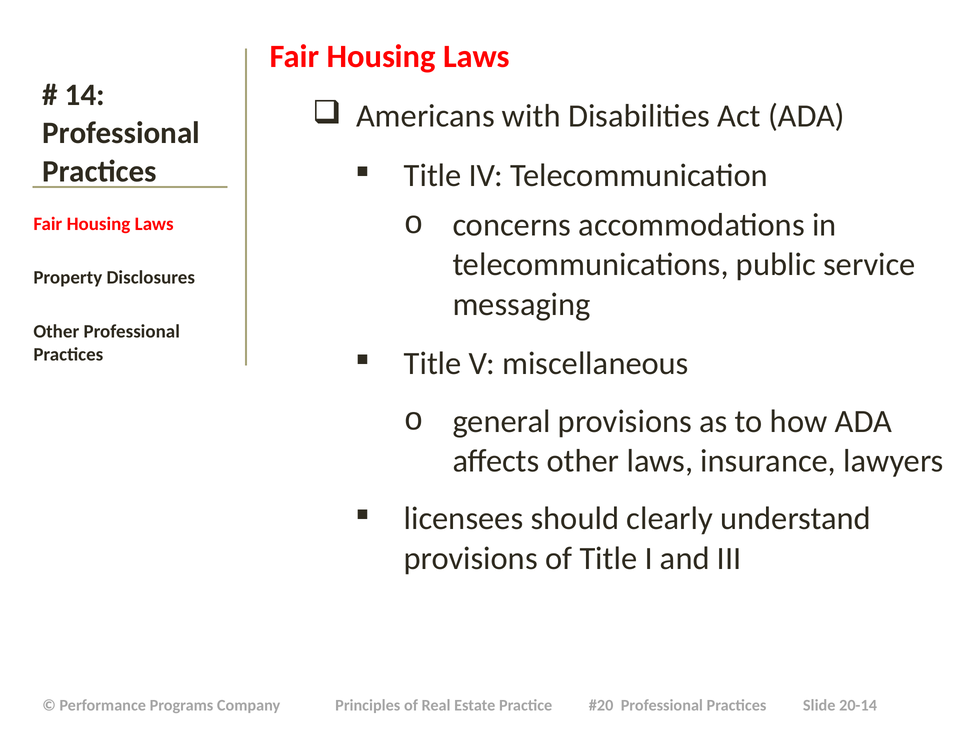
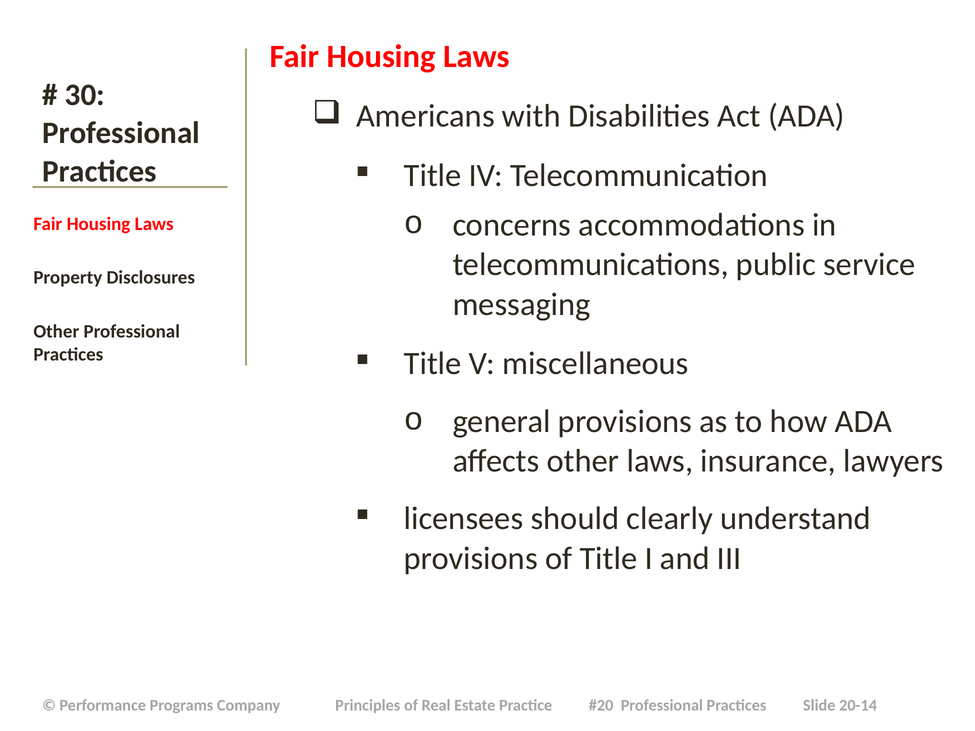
14: 14 -> 30
